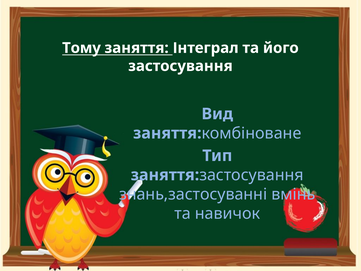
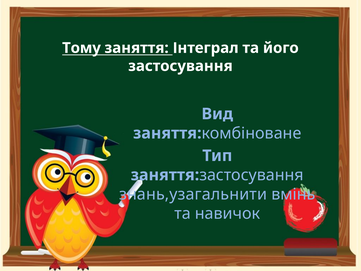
знань,застосуванні: знань,застосуванні -> знань,узагальнити
